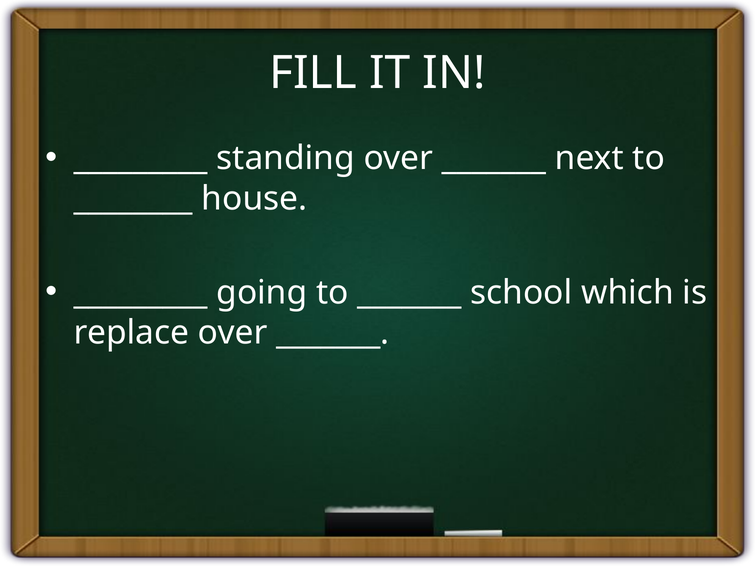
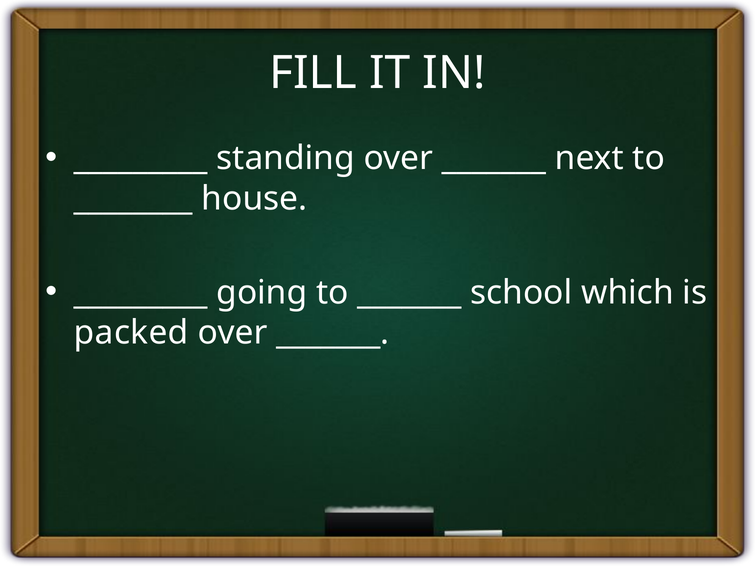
replace: replace -> packed
